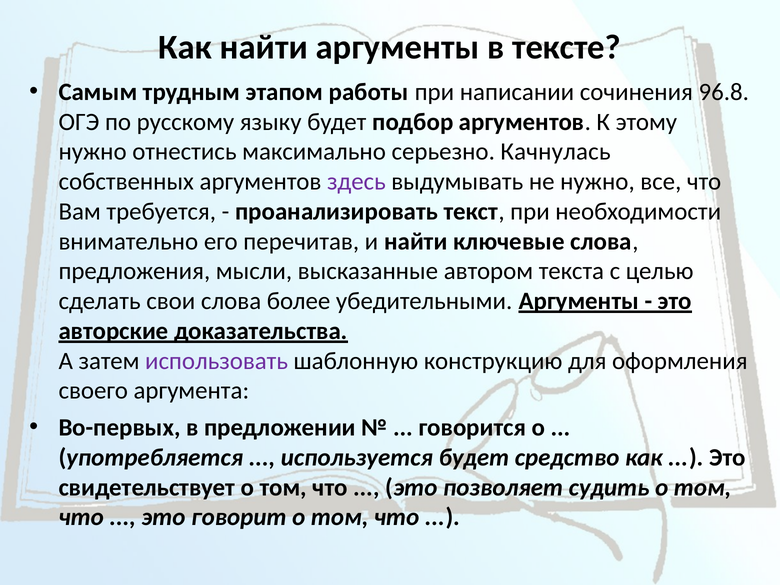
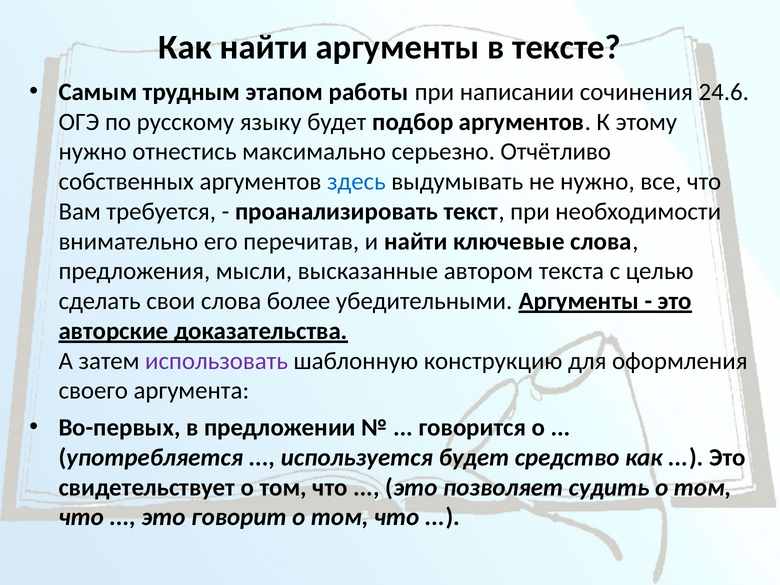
96.8: 96.8 -> 24.6
Качнулась: Качнулась -> Отчётливо
здесь colour: purple -> blue
